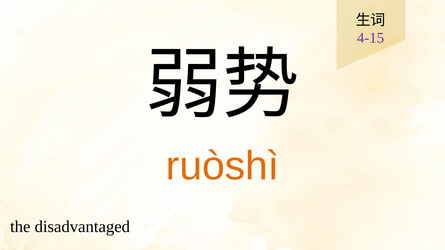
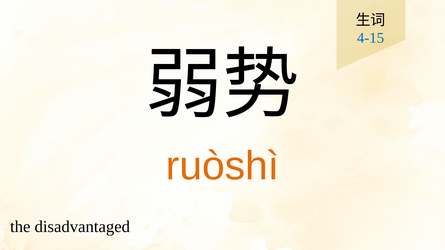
4-15 colour: purple -> blue
